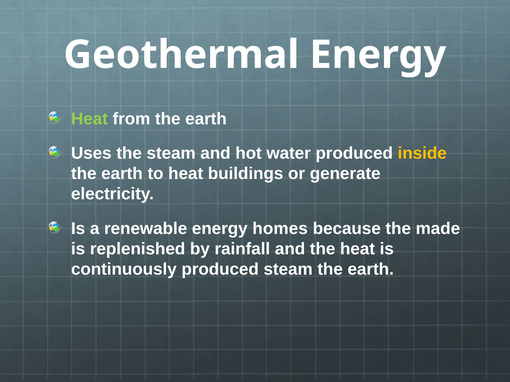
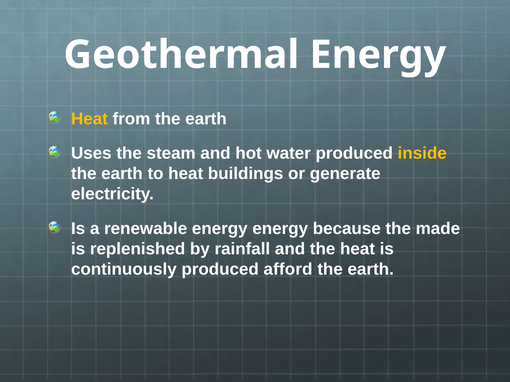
Heat at (89, 119) colour: light green -> yellow
energy homes: homes -> energy
produced steam: steam -> afford
